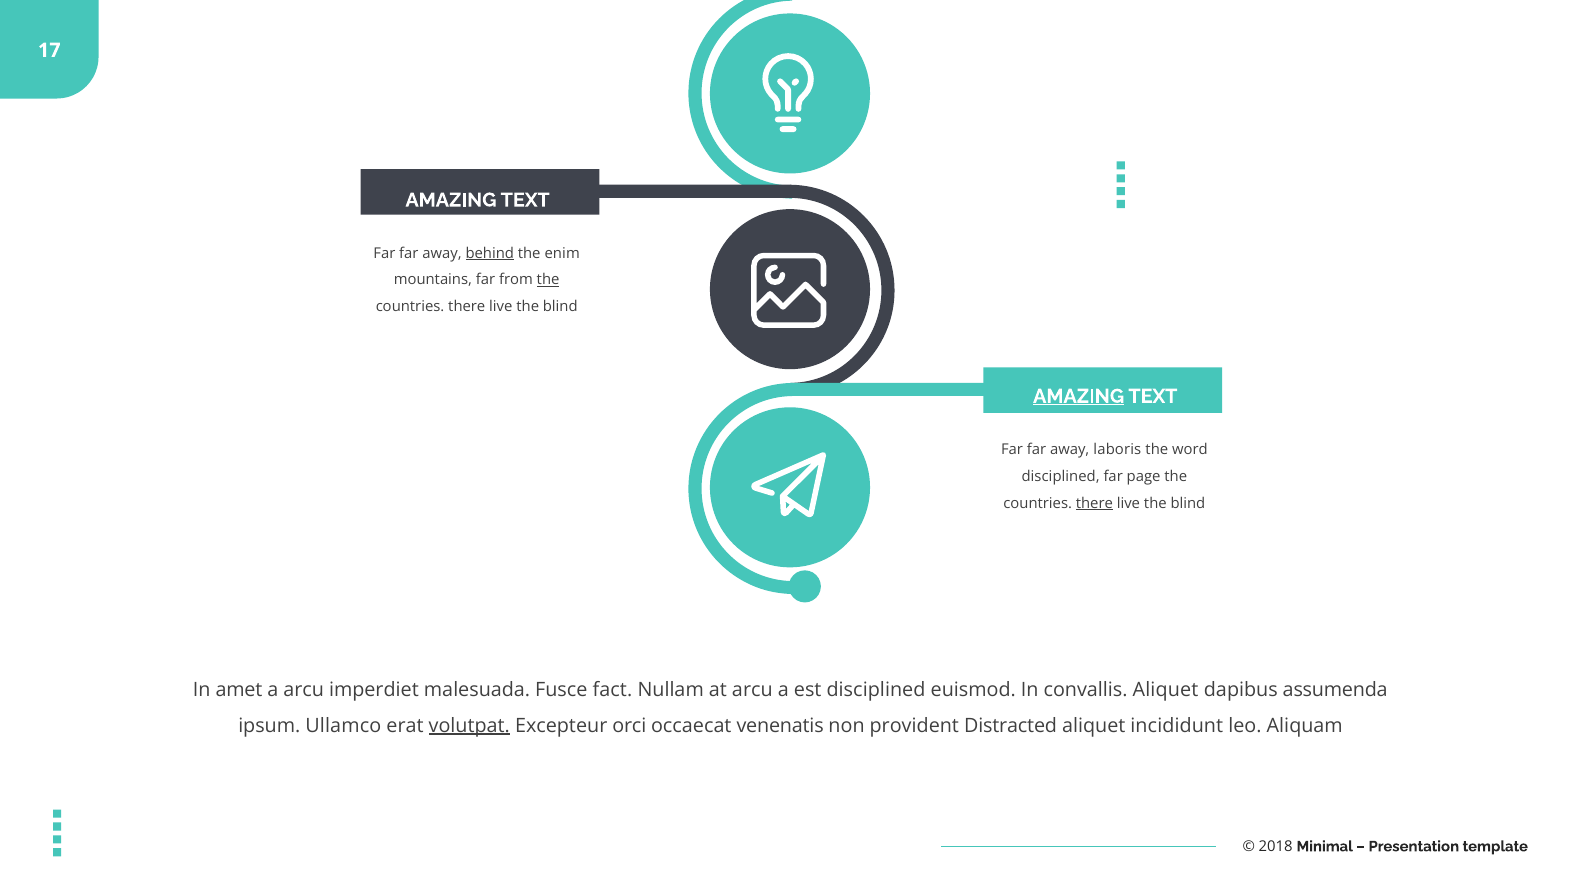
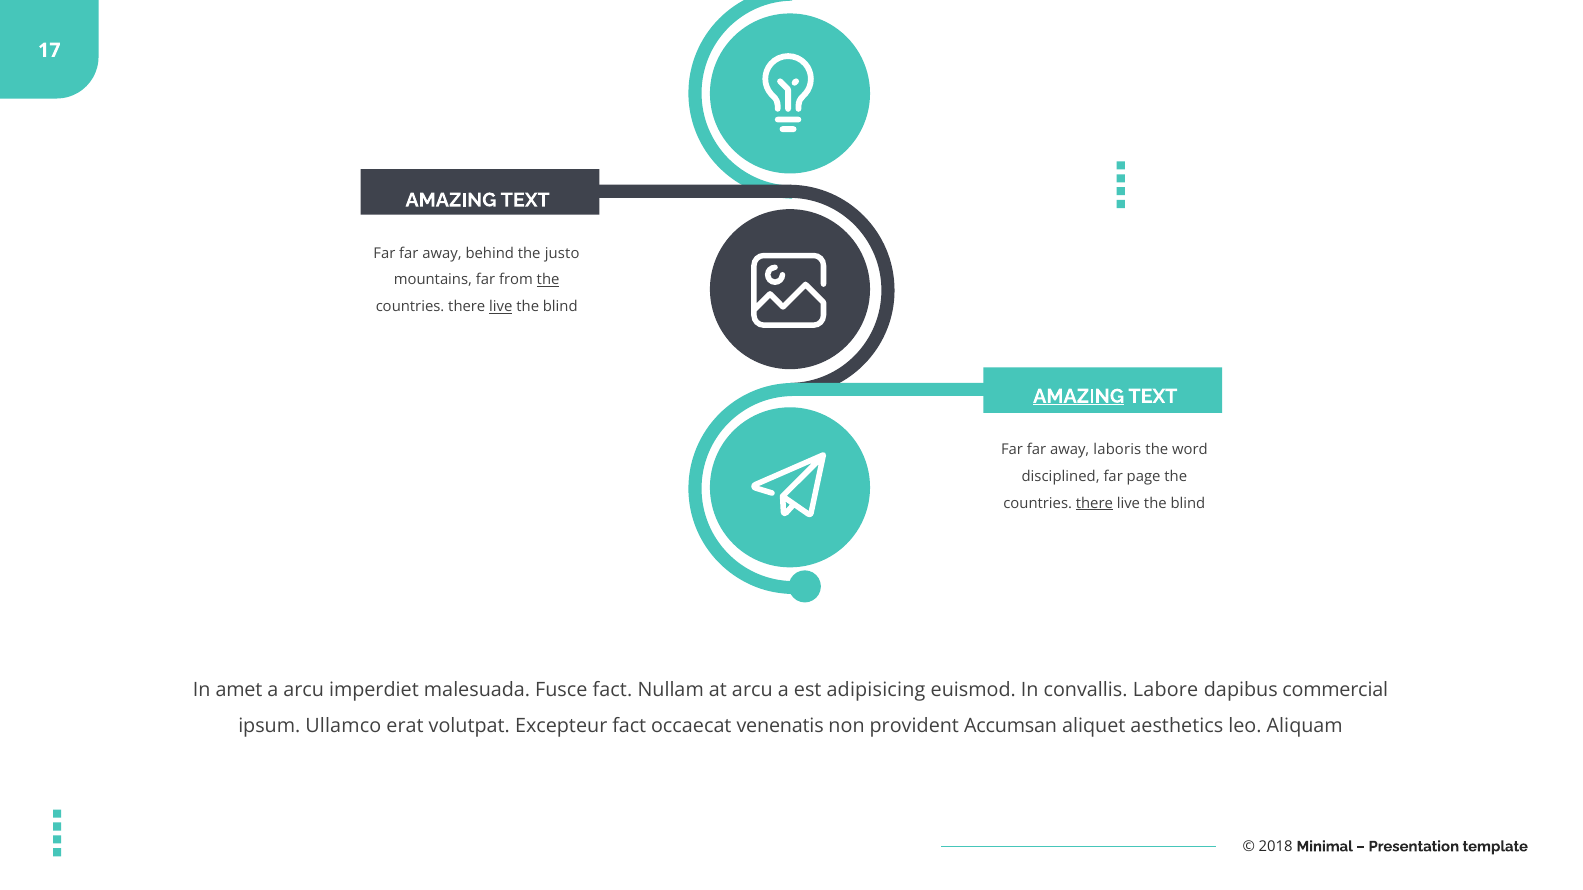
behind underline: present -> none
enim: enim -> justo
live at (501, 307) underline: none -> present
est disciplined: disciplined -> adipisicing
convallis Aliquet: Aliquet -> Labore
assumenda: assumenda -> commercial
volutpat underline: present -> none
Excepteur orci: orci -> fact
Distracted: Distracted -> Accumsan
incididunt: incididunt -> aesthetics
